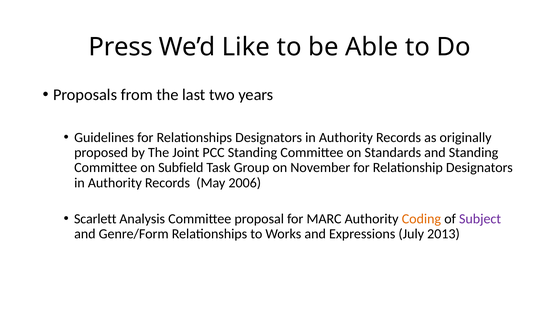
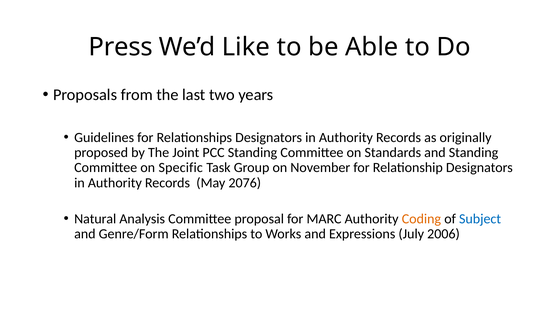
Subfield: Subfield -> Specific
2006: 2006 -> 2076
Scarlett: Scarlett -> Natural
Subject colour: purple -> blue
2013: 2013 -> 2006
